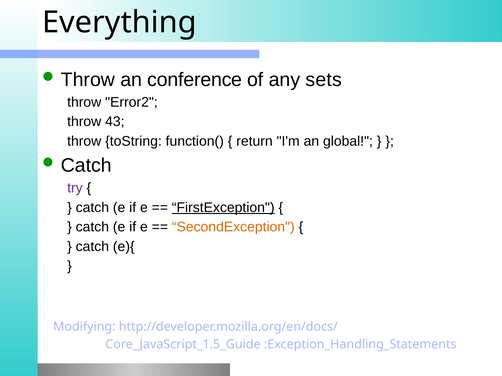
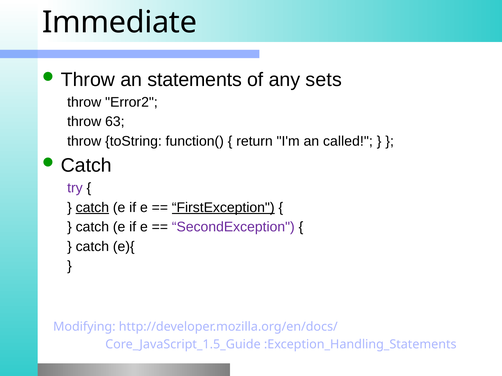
Everything: Everything -> Immediate
conference: conference -> statements
43: 43 -> 63
global: global -> called
catch at (92, 208) underline: none -> present
SecondException colour: orange -> purple
